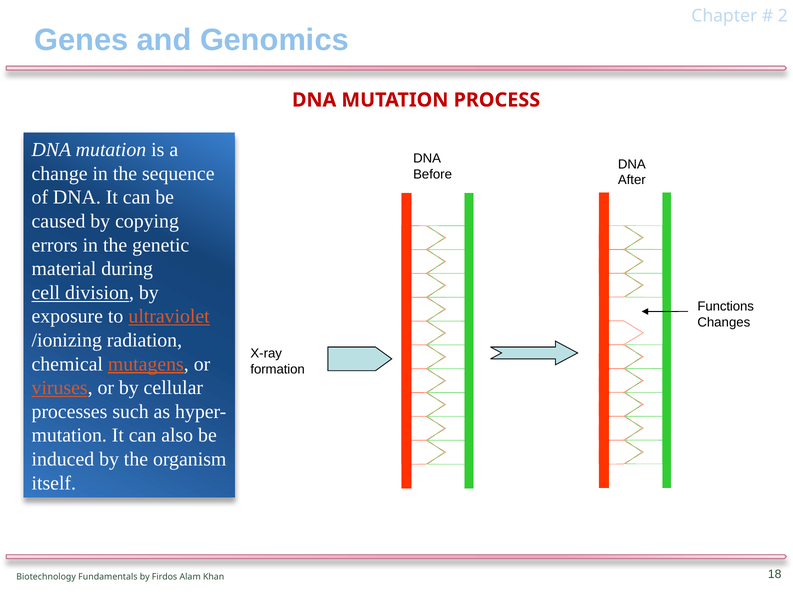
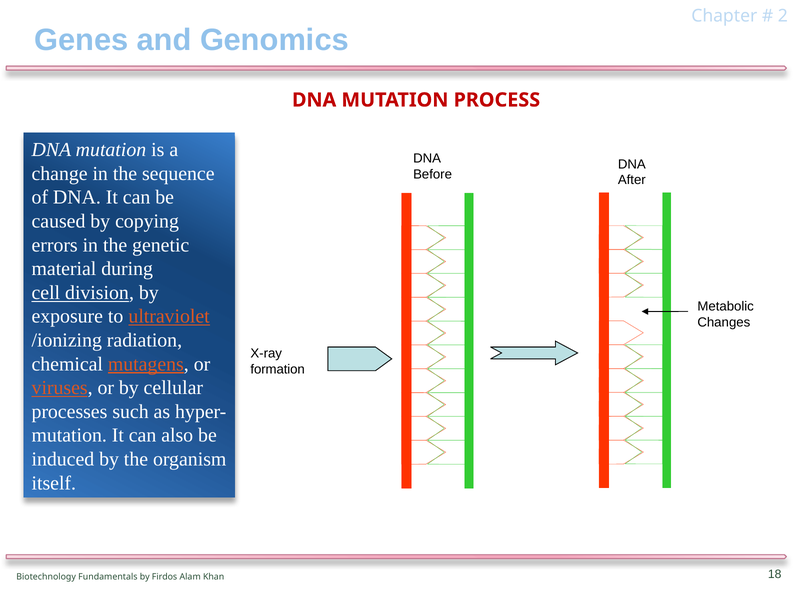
Functions: Functions -> Metabolic
